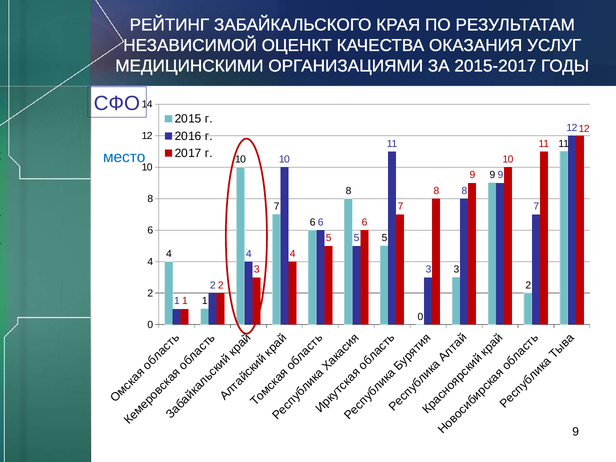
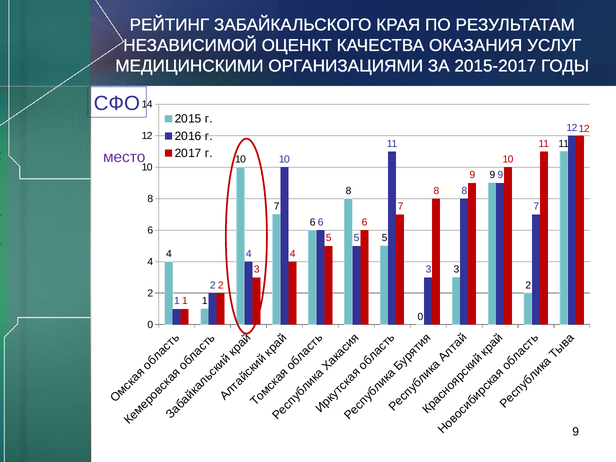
место colour: blue -> purple
